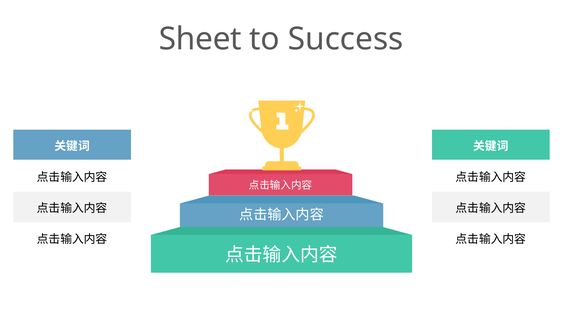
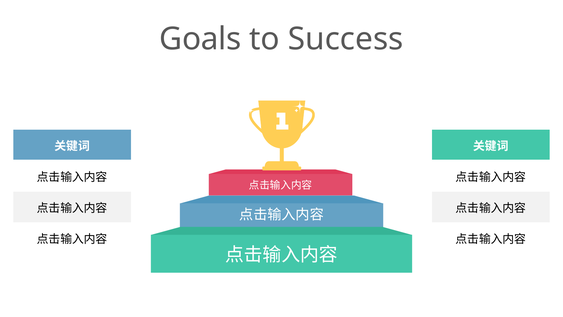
Sheet: Sheet -> Goals
